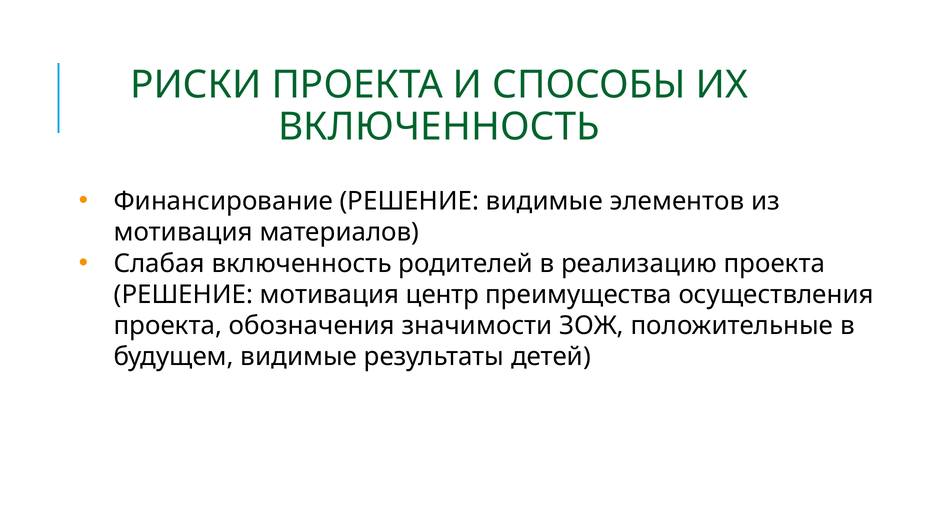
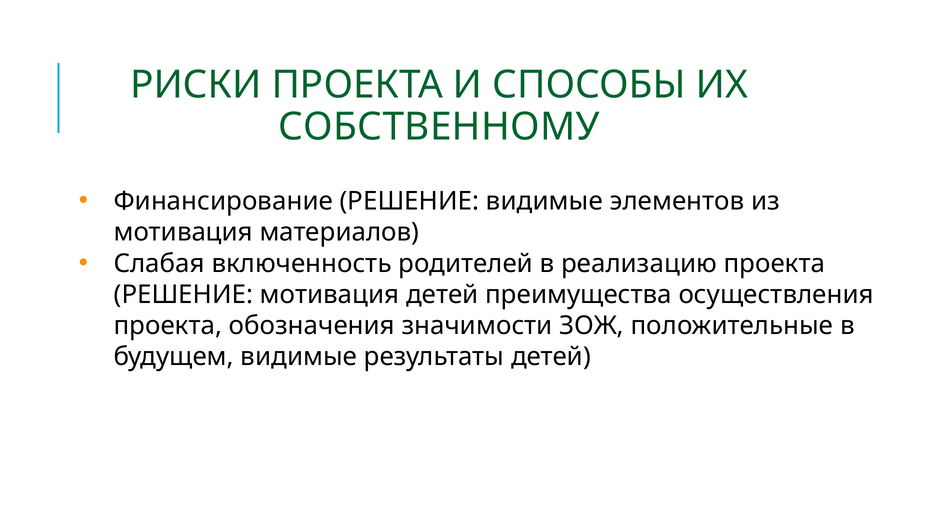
ВКЛЮЧЕННОСТЬ at (439, 127): ВКЛЮЧЕННОСТЬ -> СОБСТВЕННОМУ
мотивация центр: центр -> детей
